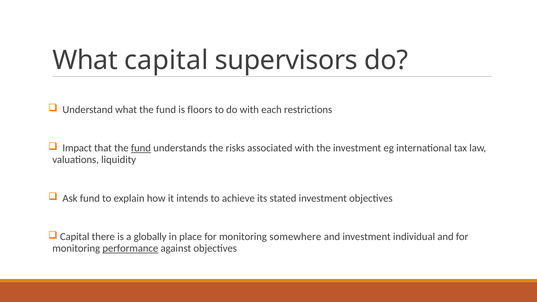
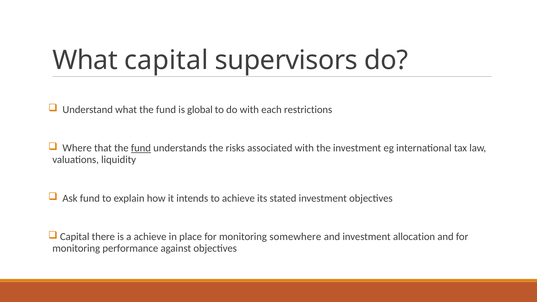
floors: floors -> global
Impact: Impact -> Where
a globally: globally -> achieve
individual: individual -> allocation
performance underline: present -> none
